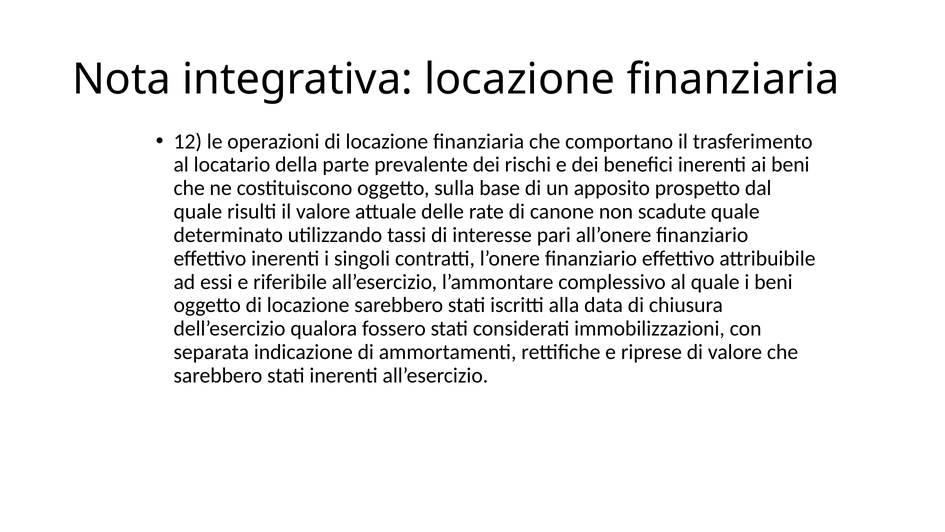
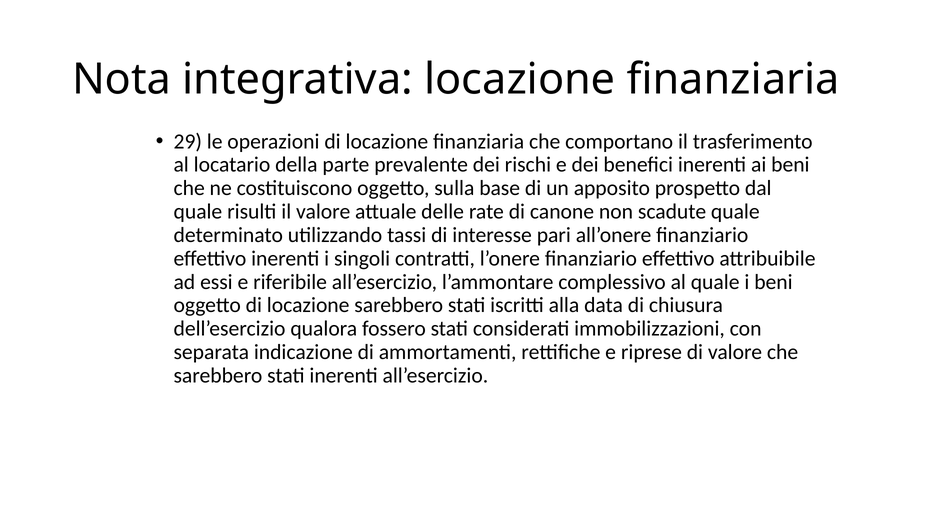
12: 12 -> 29
